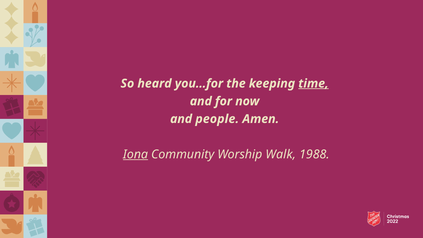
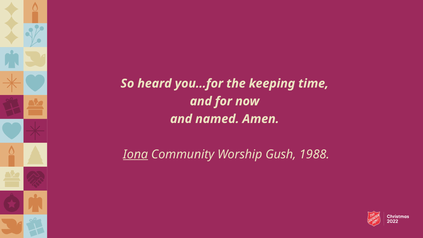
time underline: present -> none
people: people -> named
Walk: Walk -> Gush
